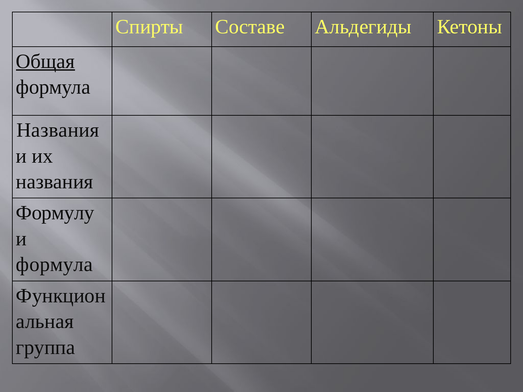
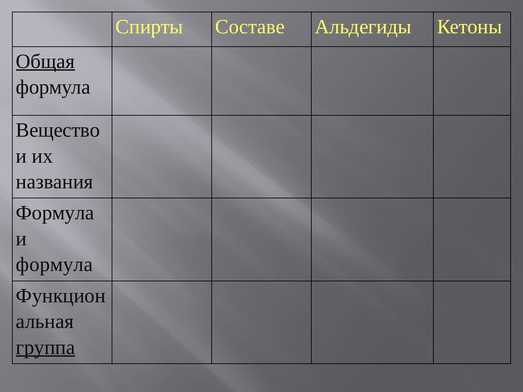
Названия at (58, 130): Названия -> Вещество
Формулу at (55, 213): Формулу -> Формула
группа underline: none -> present
